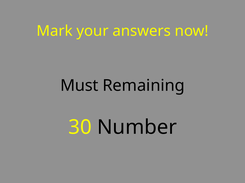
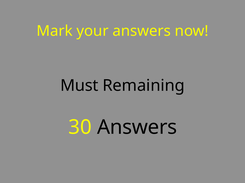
30 Number: Number -> Answers
